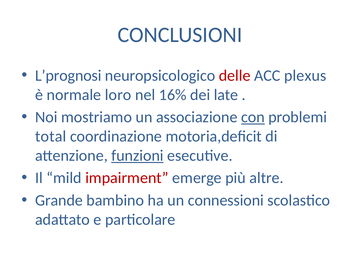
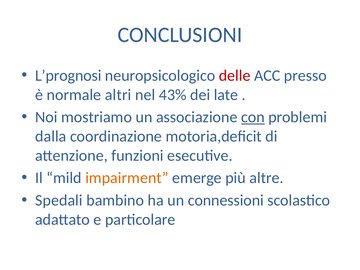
plexus: plexus -> presso
loro: loro -> altri
16%: 16% -> 43%
total: total -> dalla
funzioni underline: present -> none
impairment colour: red -> orange
Grande: Grande -> Spedali
